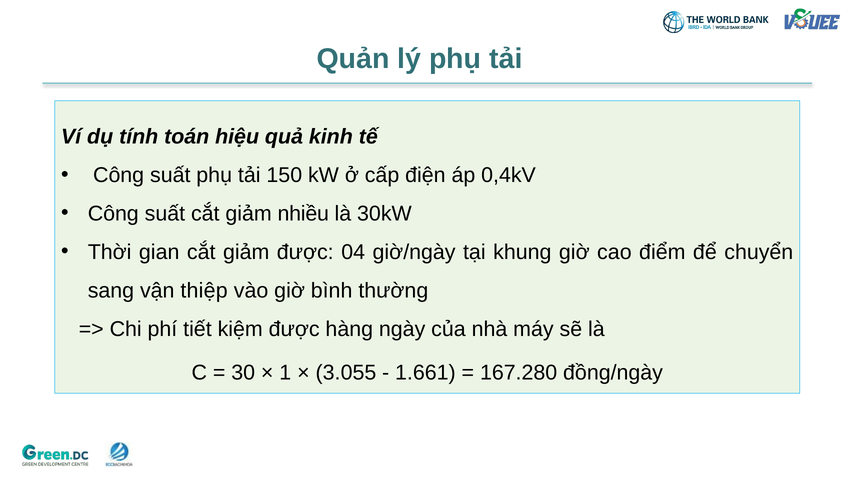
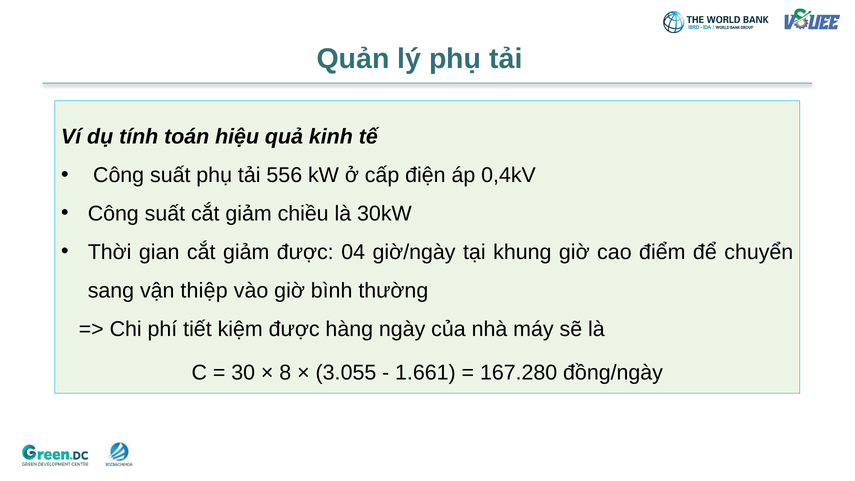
150: 150 -> 556
nhiều: nhiều -> chiều
1: 1 -> 8
